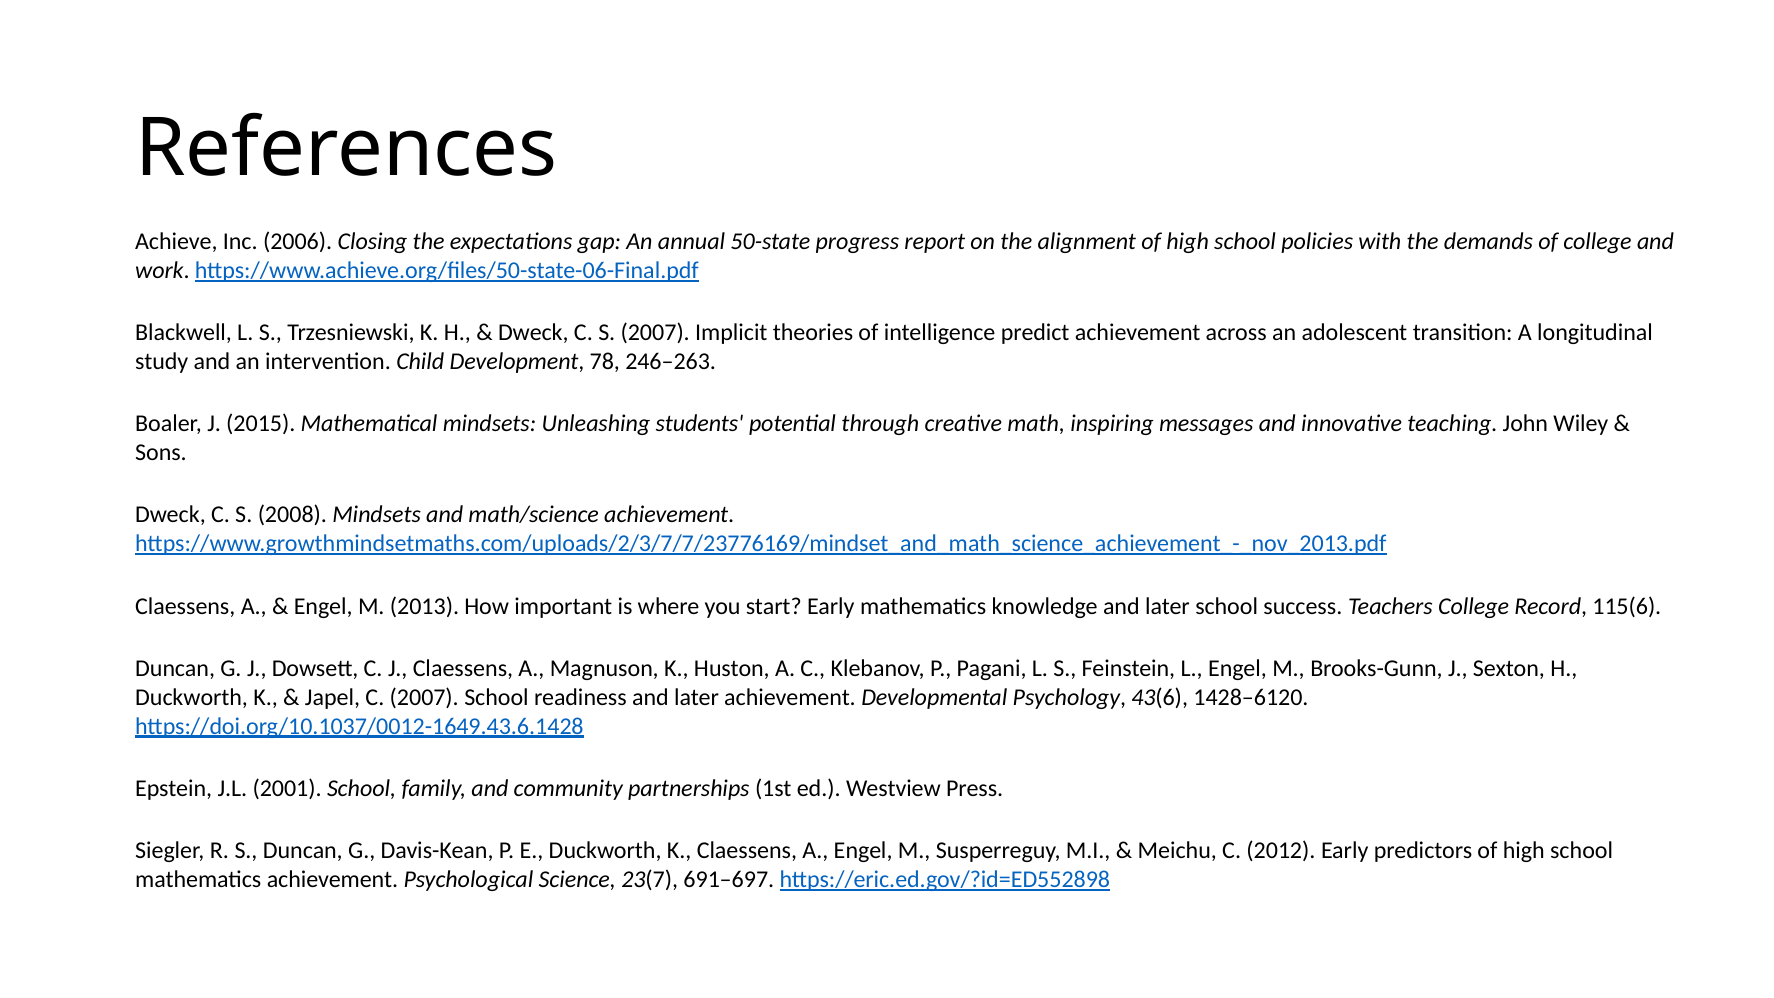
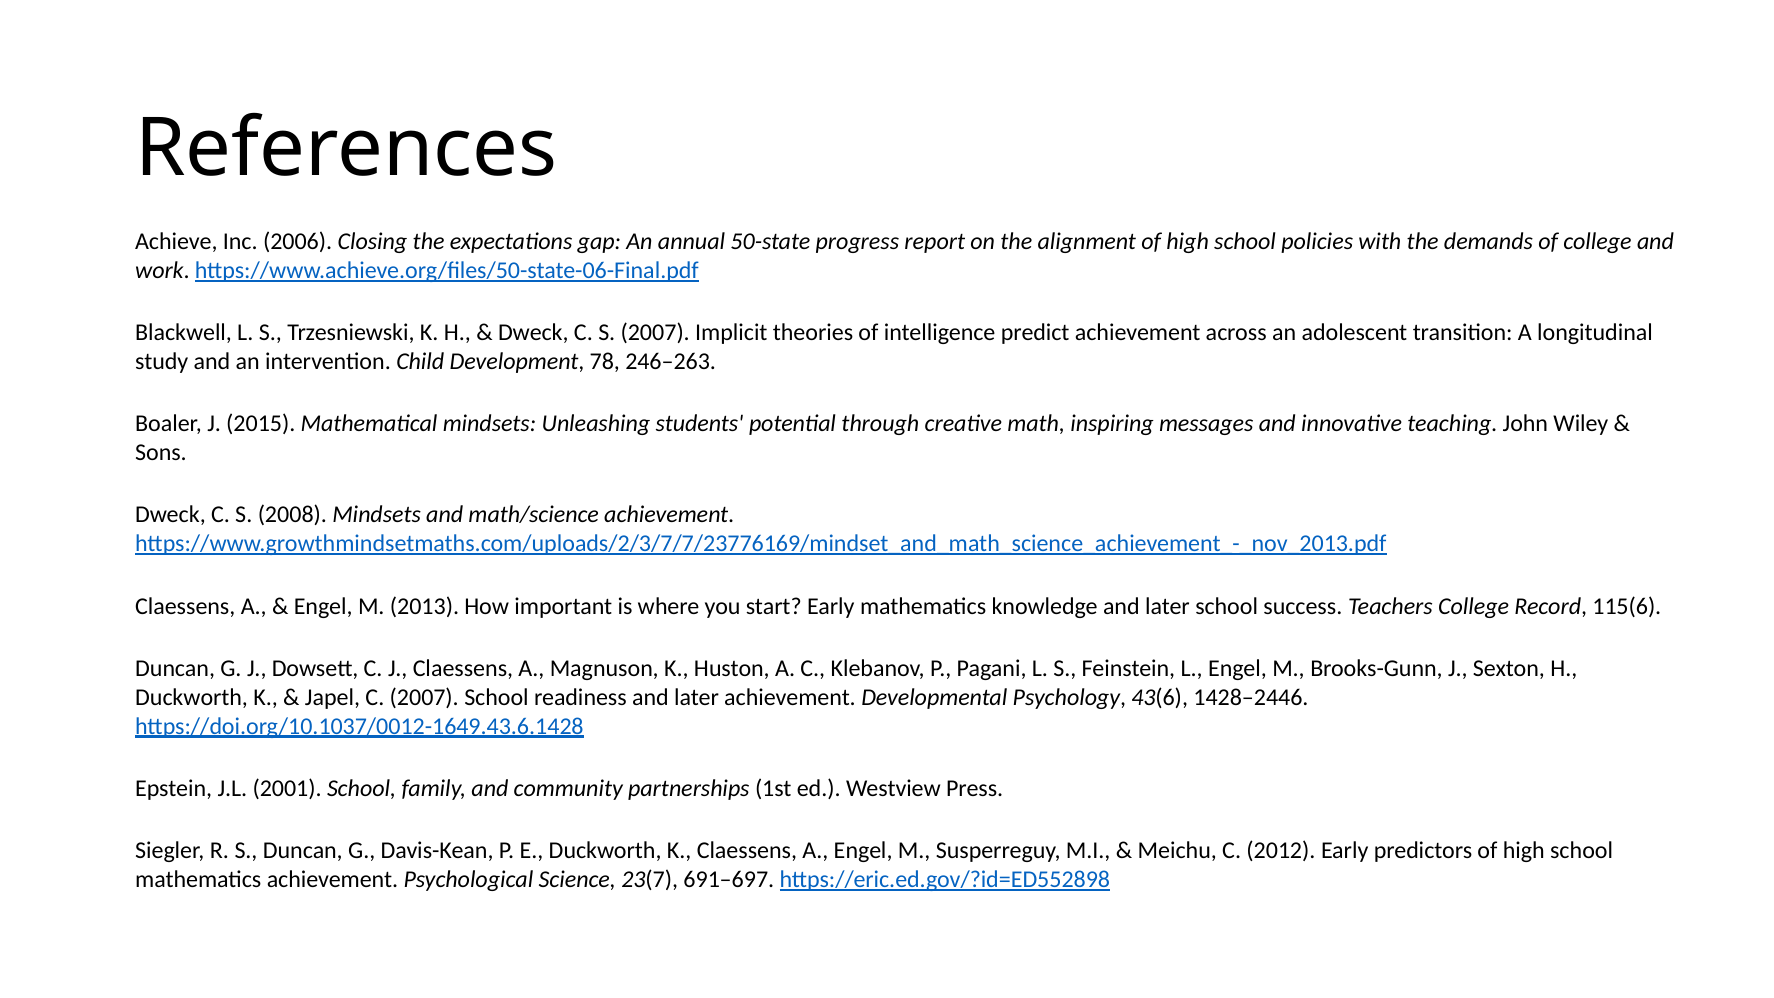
1428–6120: 1428–6120 -> 1428–2446
